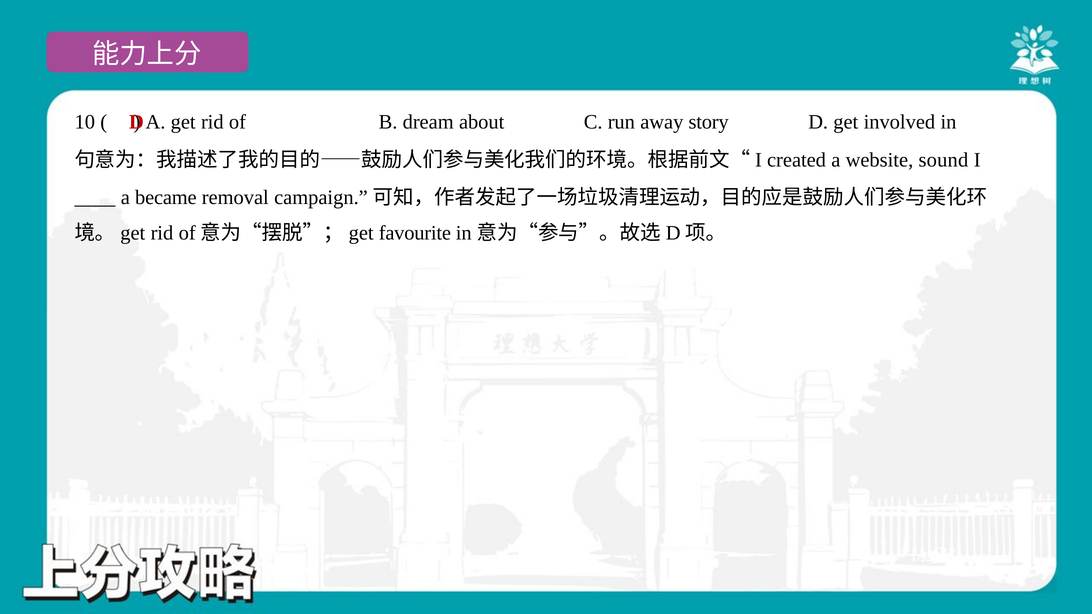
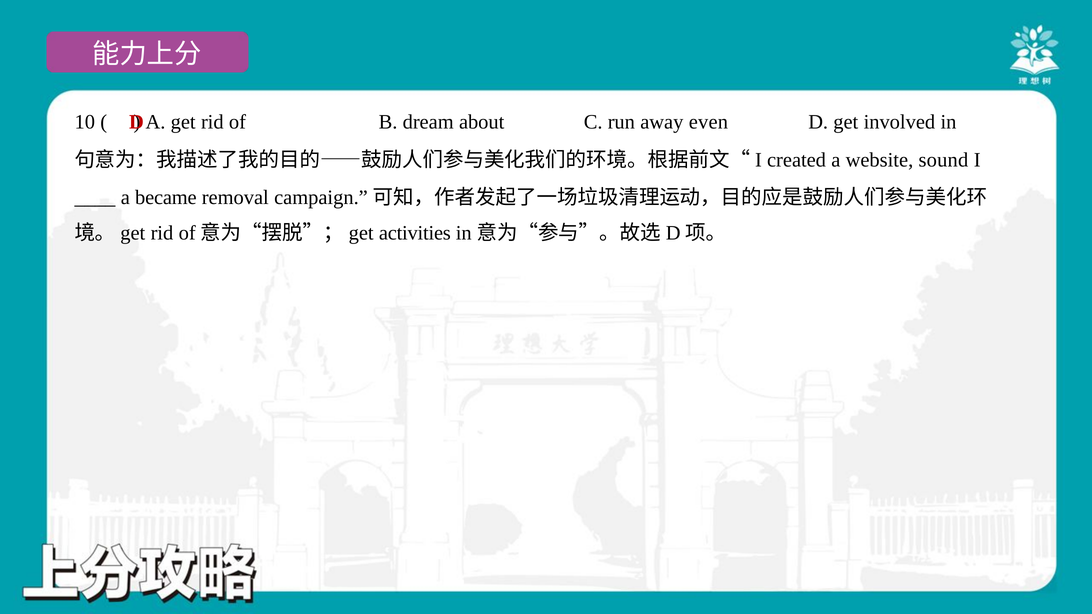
story: story -> even
favourite: favourite -> activities
